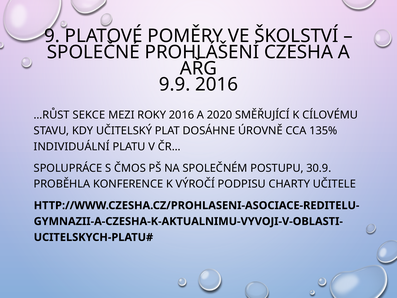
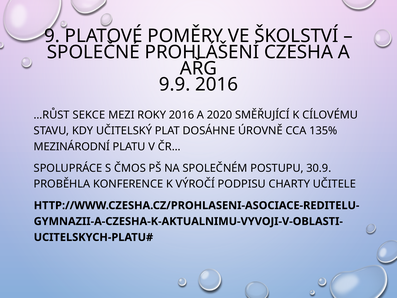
INDIVIDUÁLNÍ: INDIVIDUÁLNÍ -> MEZINÁRODNÍ
